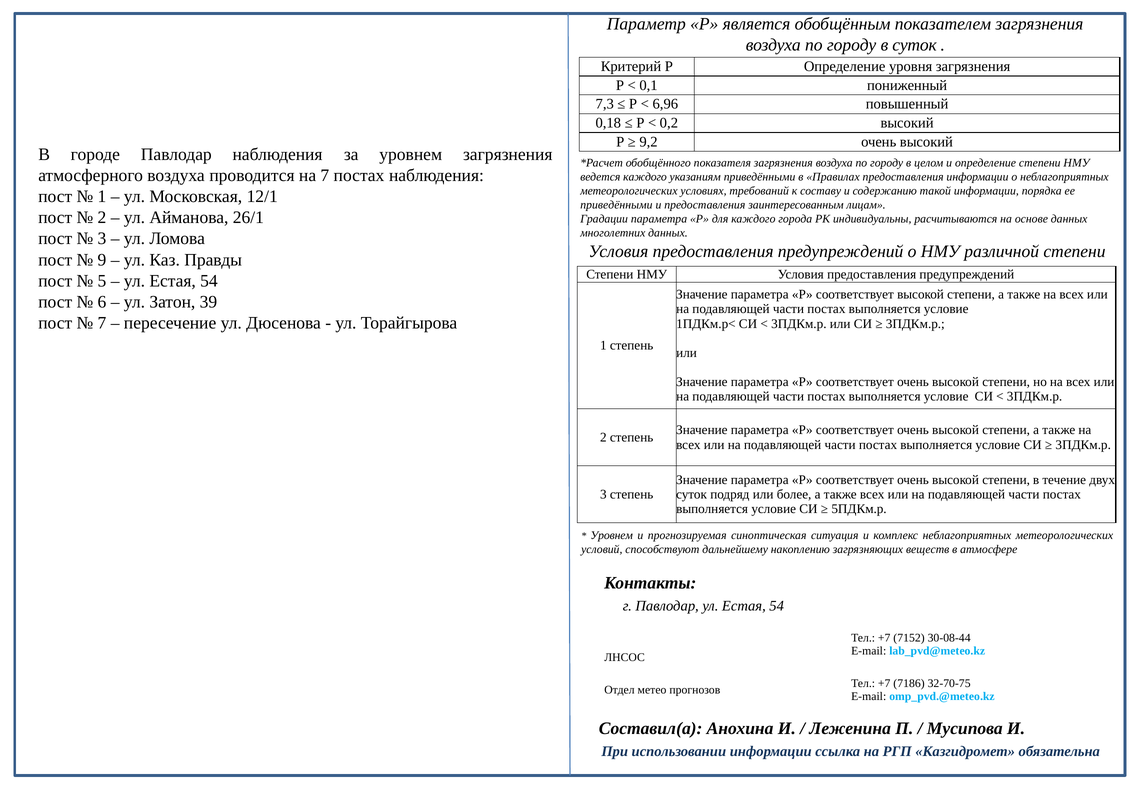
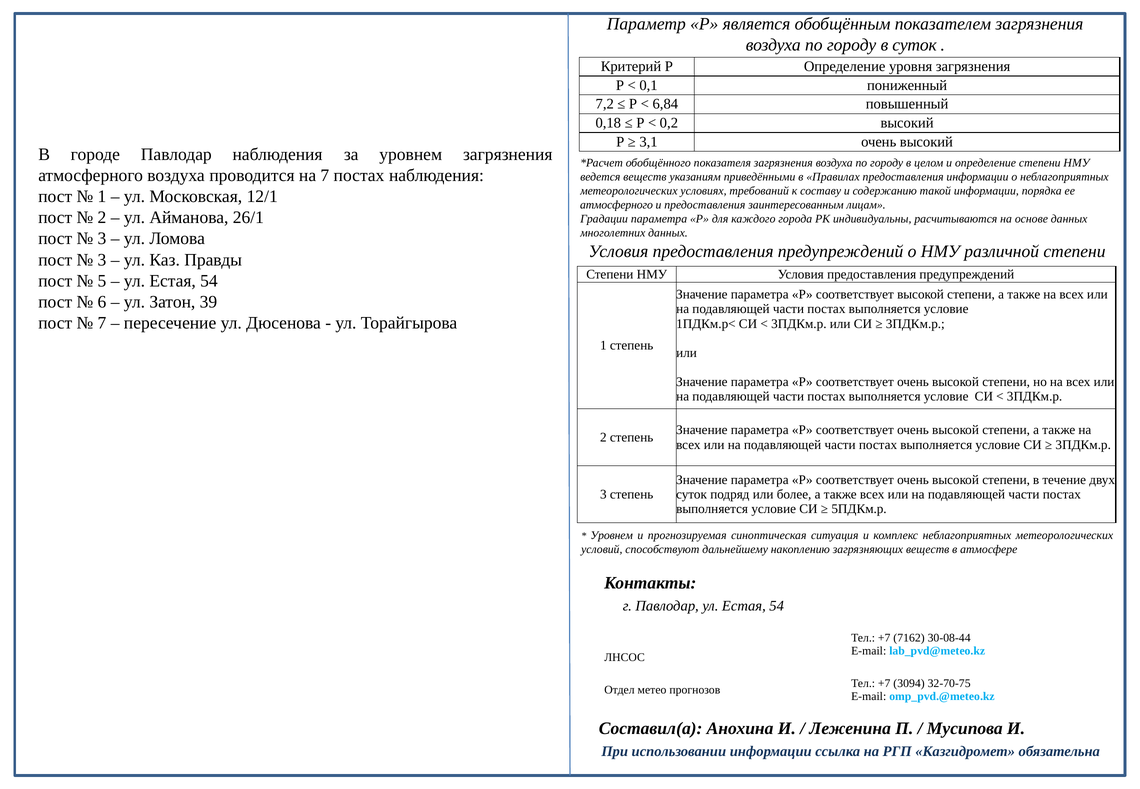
7,3: 7,3 -> 7,2
6,96: 6,96 -> 6,84
9,2: 9,2 -> 3,1
ведется каждого: каждого -> веществ
приведёнными at (616, 205): приведёнными -> атмосферного
9 at (102, 260): 9 -> 3
7152: 7152 -> 7162
7186: 7186 -> 3094
